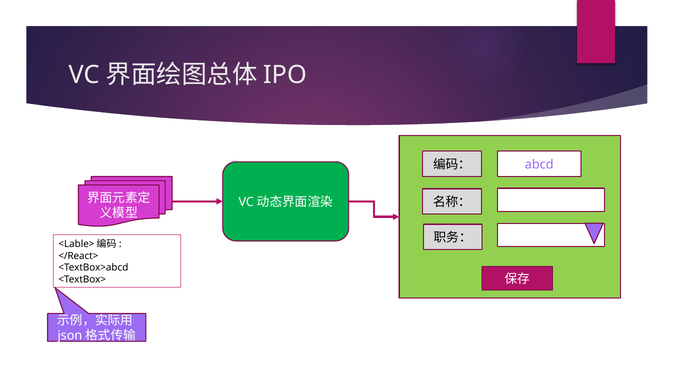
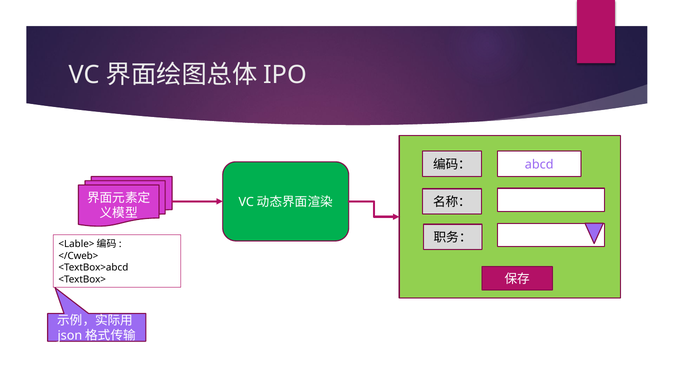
</React>: </React> -> </Cweb>
